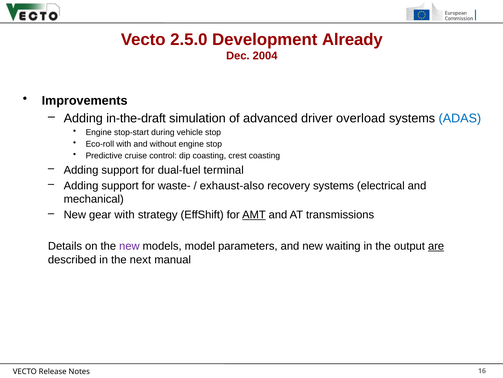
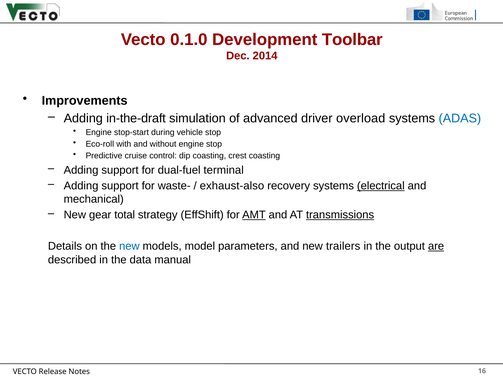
2.5.0: 2.5.0 -> 0.1.0
Already: Already -> Toolbar
2004: 2004 -> 2014
electrical underline: none -> present
gear with: with -> total
transmissions underline: none -> present
new at (129, 246) colour: purple -> blue
waiting: waiting -> trailers
next: next -> data
